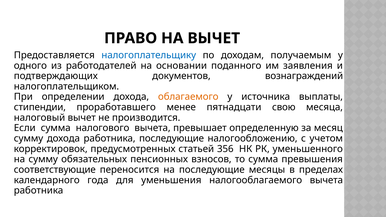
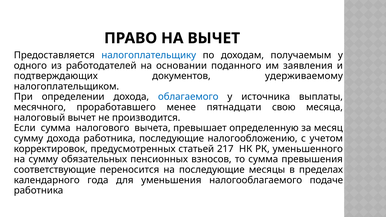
вознаграждений: вознаграждений -> удерживаемому
облагаемого colour: orange -> blue
стипендии: стипендии -> месячного
356: 356 -> 217
налогооблагаемого вычета: вычета -> подаче
